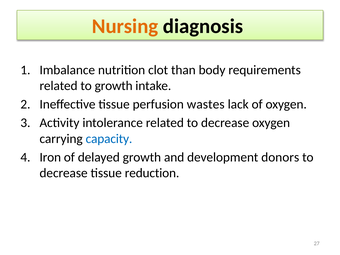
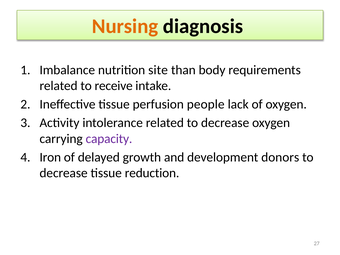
clot: clot -> site
to growth: growth -> receive
wastes: wastes -> people
capacity colour: blue -> purple
